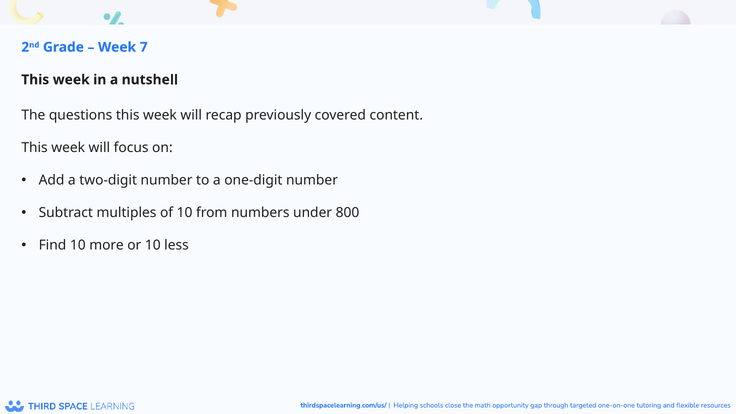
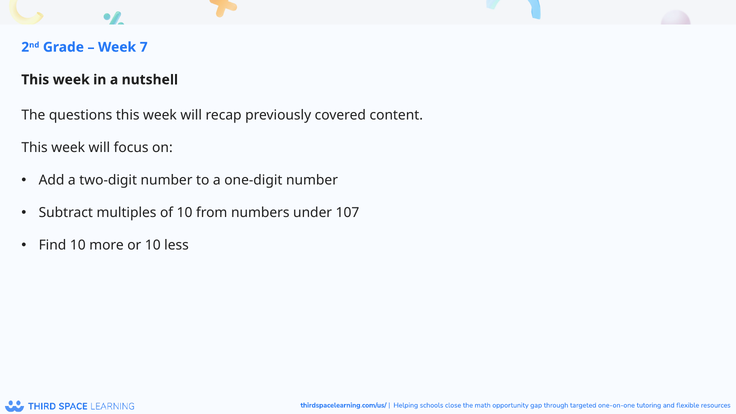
800: 800 -> 107
